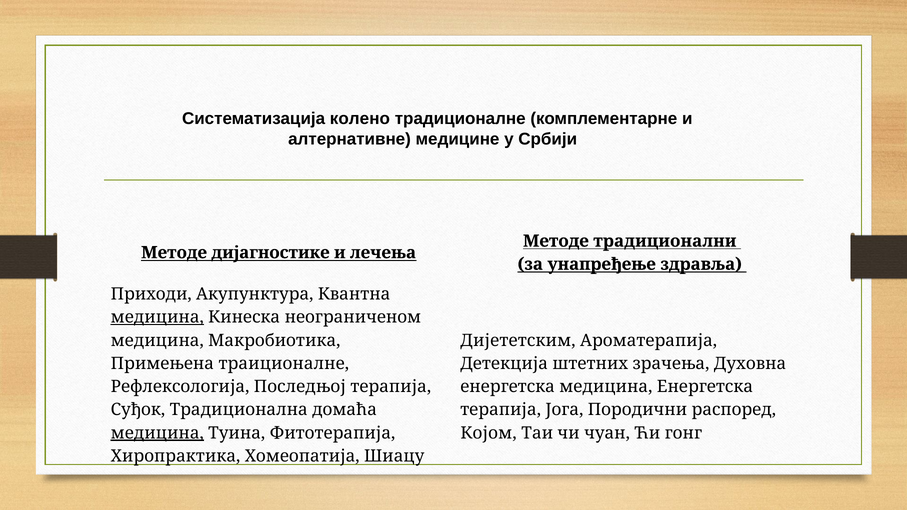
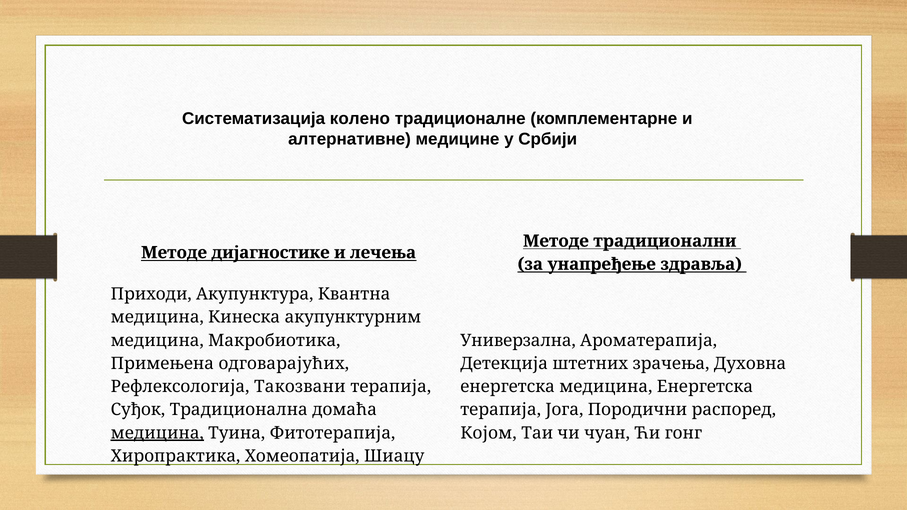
медицина at (157, 317) underline: present -> none
неограниченом: неограниченом -> акупунктурним
Дијететским: Дијететским -> Универзална
траиционалне: траиционалне -> одговарајућих
Последњој: Последњој -> Такозвани
